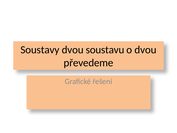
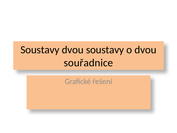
dvou soustavu: soustavu -> soustavy
převedeme: převedeme -> souřadnice
